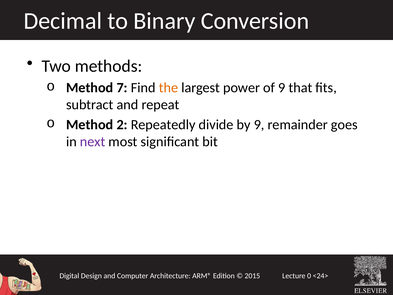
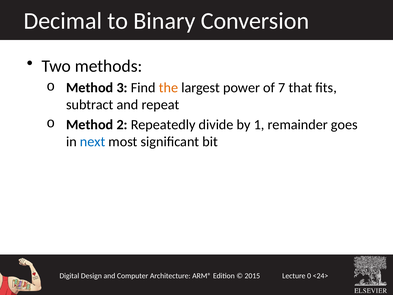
7: 7 -> 3
of 9: 9 -> 7
by 9: 9 -> 1
next colour: purple -> blue
